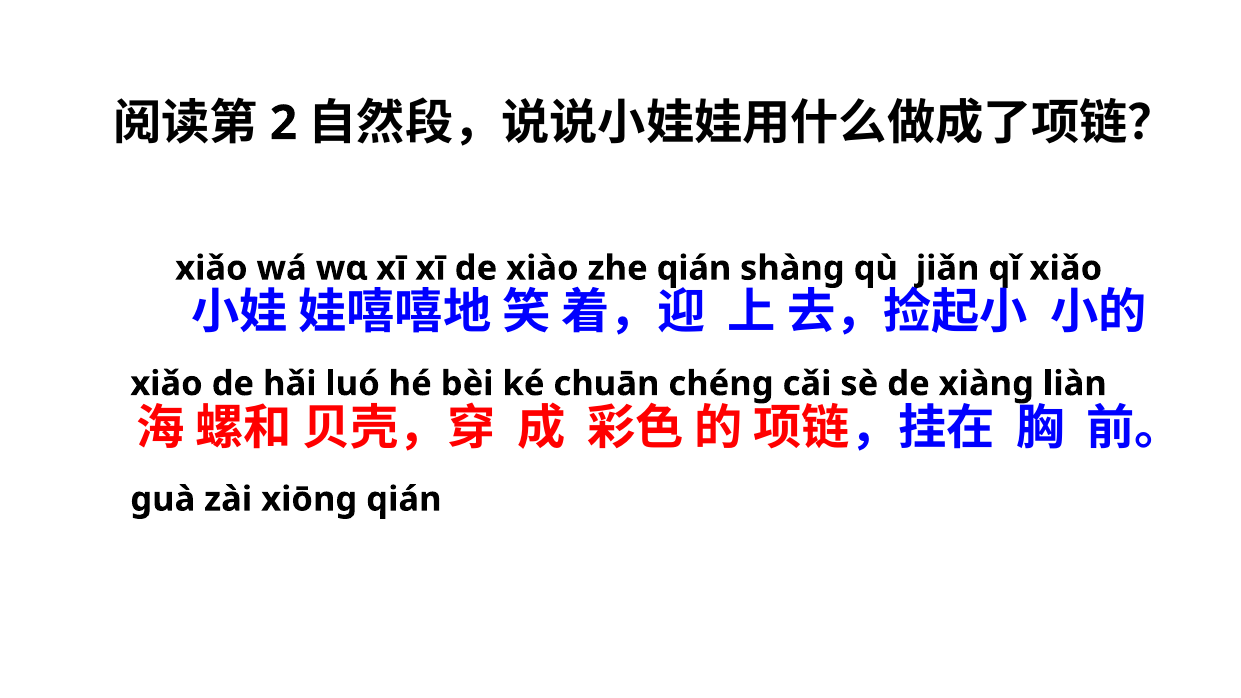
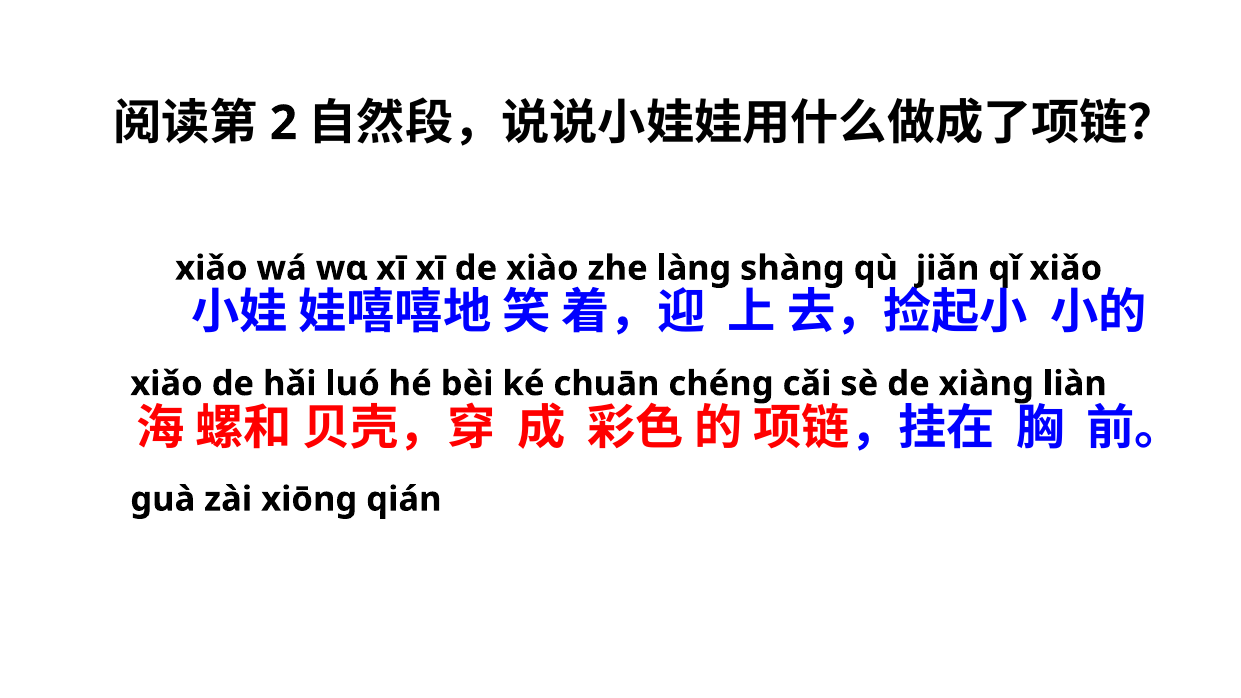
zhe qián: qián -> lànɡ
